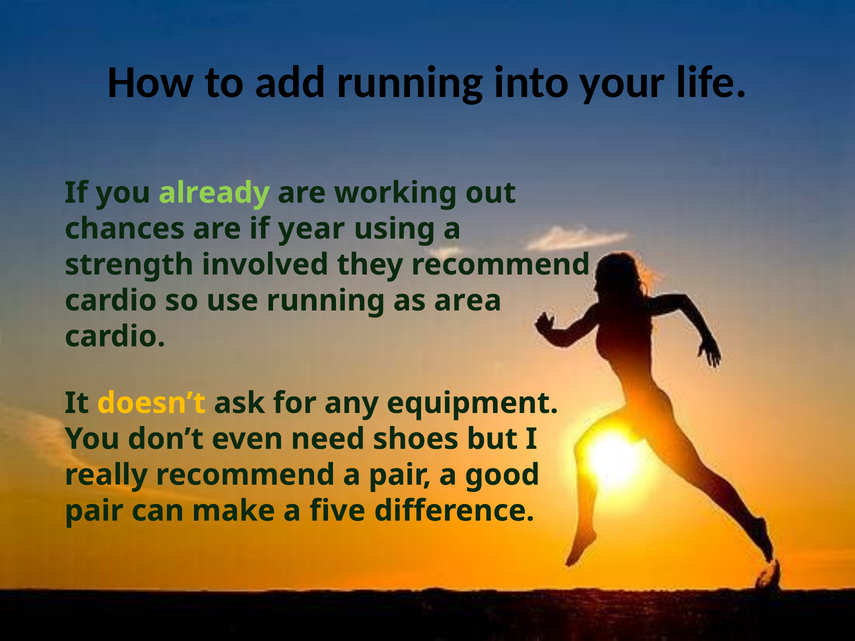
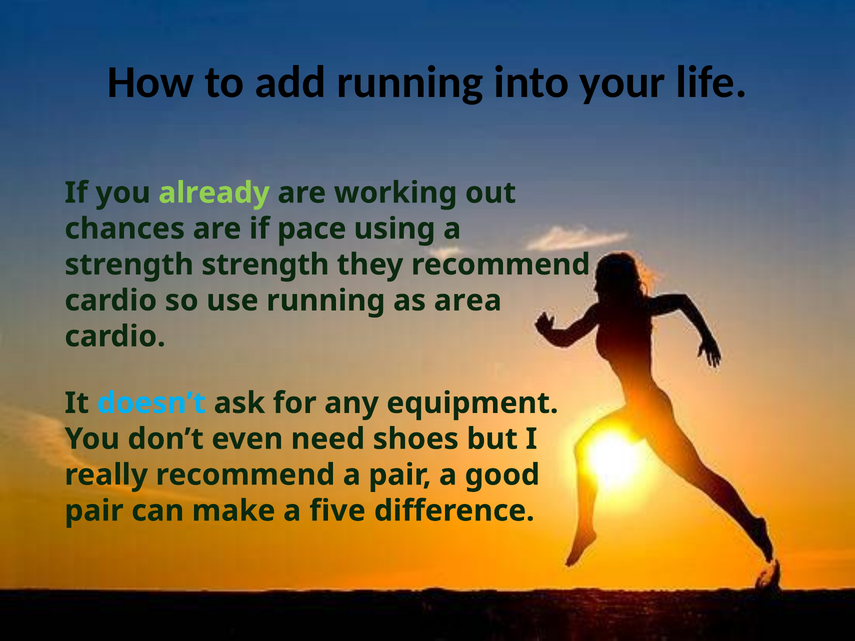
year: year -> pace
strength involved: involved -> strength
doesn’t colour: yellow -> light blue
